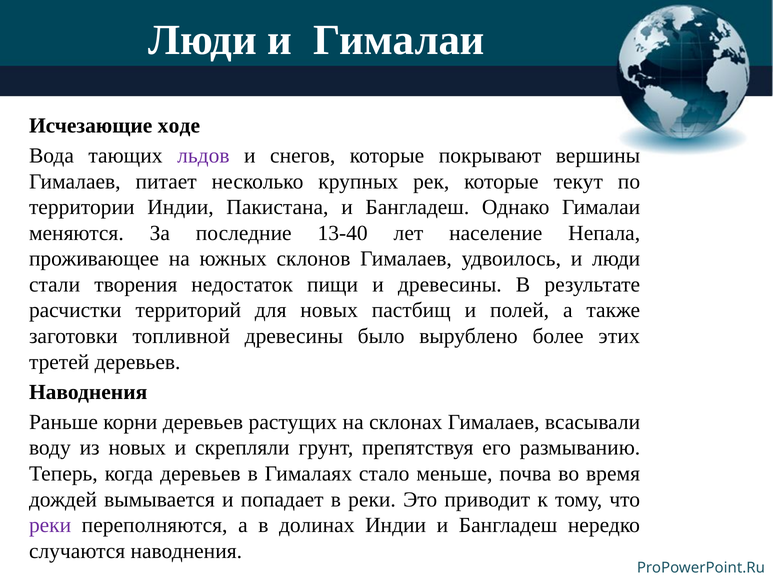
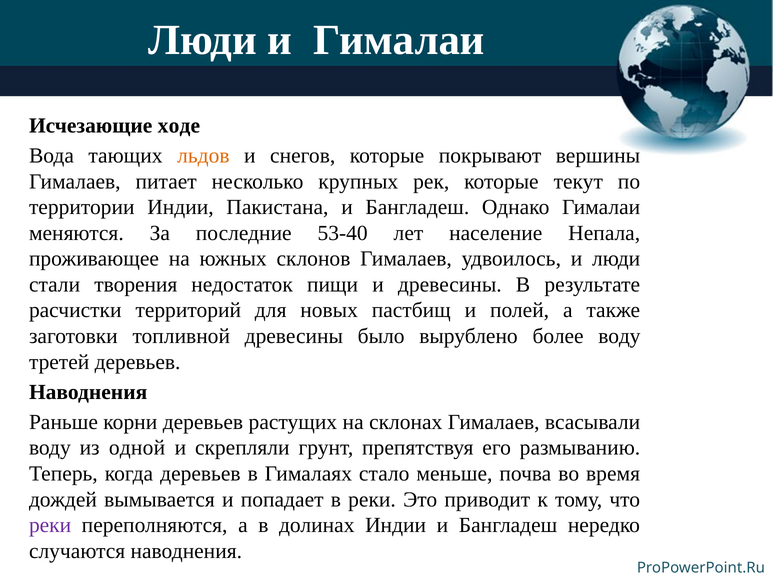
льдов colour: purple -> orange
13-40: 13-40 -> 53-40
более этих: этих -> воду
из новых: новых -> одной
